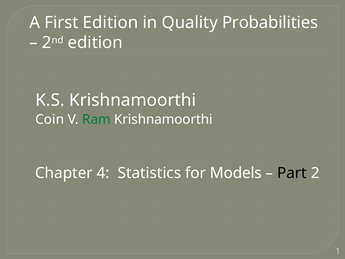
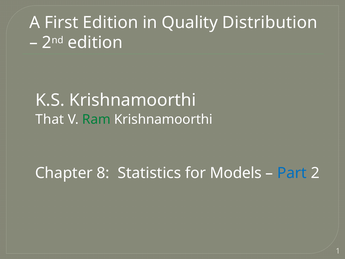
Probabilities: Probabilities -> Distribution
Coin: Coin -> That
4: 4 -> 8
Part colour: black -> blue
